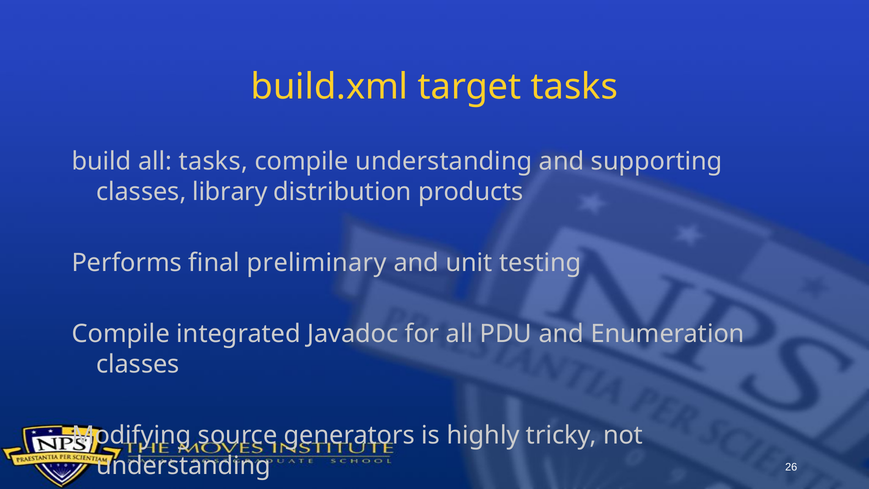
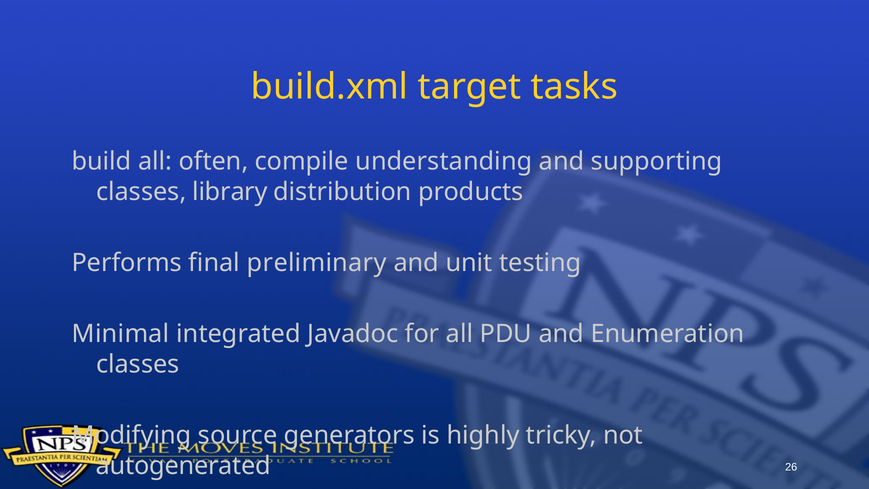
all tasks: tasks -> often
Compile at (121, 334): Compile -> Minimal
understanding at (183, 466): understanding -> autogenerated
